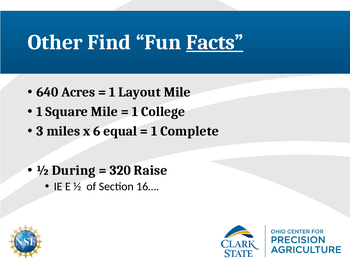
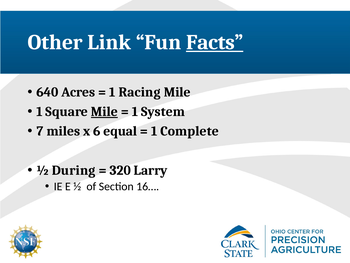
Find: Find -> Link
Layout: Layout -> Racing
Mile at (104, 111) underline: none -> present
College: College -> System
3: 3 -> 7
Raise: Raise -> Larry
